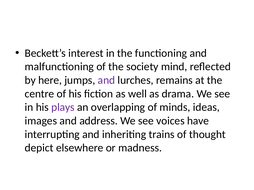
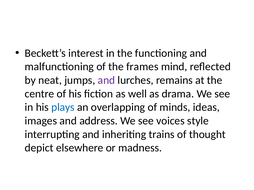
society: society -> frames
here: here -> neat
plays colour: purple -> blue
have: have -> style
